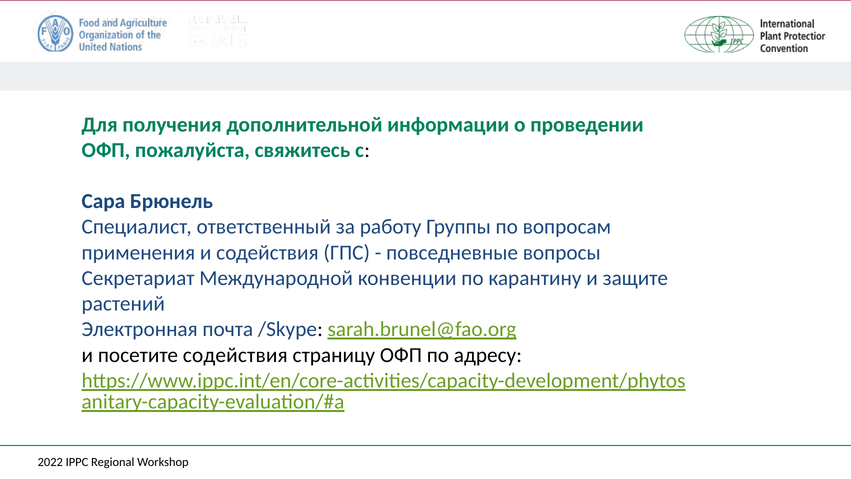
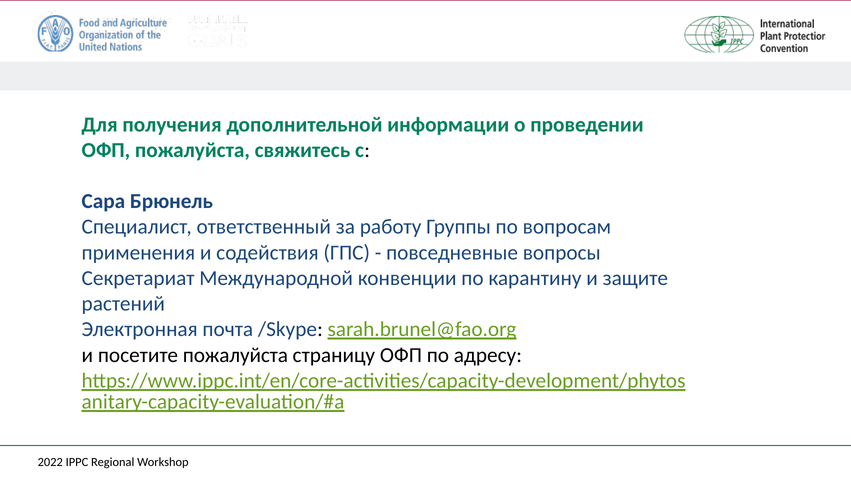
посетите содействия: содействия -> пожалуйста
